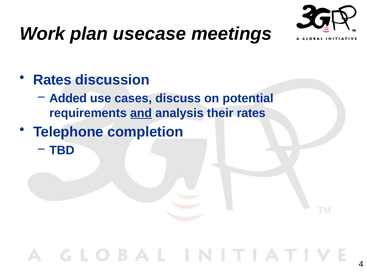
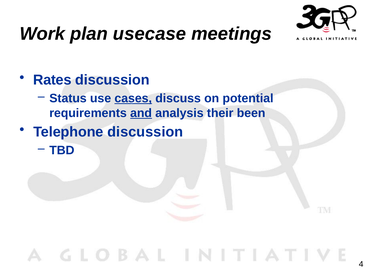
Added: Added -> Status
cases underline: none -> present
their rates: rates -> been
Telephone completion: completion -> discussion
